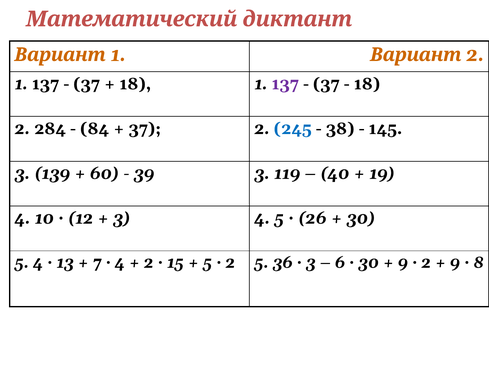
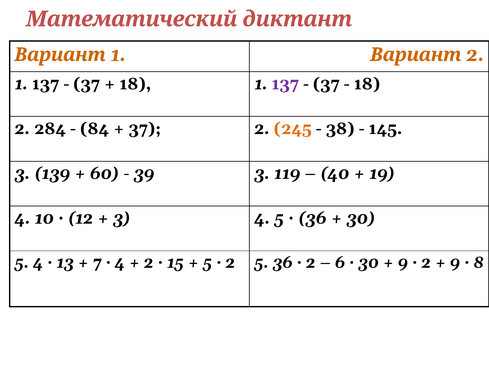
245 colour: blue -> orange
26 at (312, 218): 26 -> 36
3 at (311, 262): 3 -> 2
